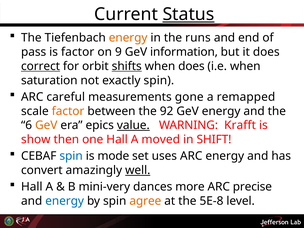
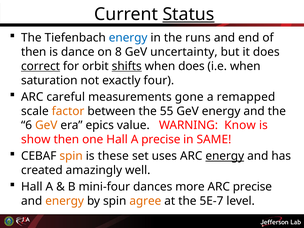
energy at (128, 38) colour: orange -> blue
pass at (34, 52): pass -> then
is factor: factor -> dance
9: 9 -> 8
information: information -> uncertainty
exactly spin: spin -> four
92: 92 -> 55
value underline: present -> none
Krafft: Krafft -> Know
A moved: moved -> precise
SHIFT: SHIFT -> SAME
spin at (71, 156) colour: blue -> orange
mode: mode -> these
energy at (225, 156) underline: none -> present
convert: convert -> created
well underline: present -> none
mini-very: mini-very -> mini-four
energy at (65, 201) colour: blue -> orange
5E-8: 5E-8 -> 5E-7
